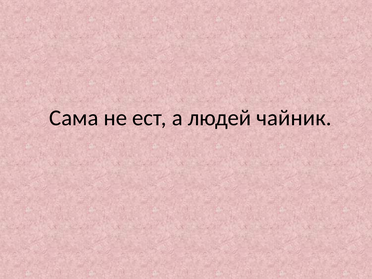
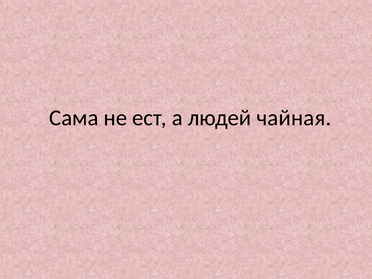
чайник: чайник -> чайная
